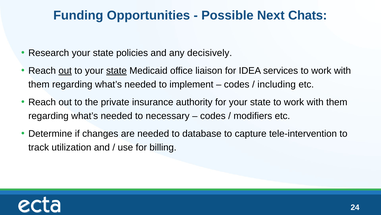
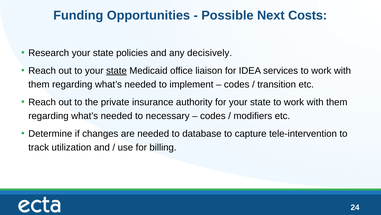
Chats: Chats -> Costs
out at (65, 71) underline: present -> none
including: including -> transition
